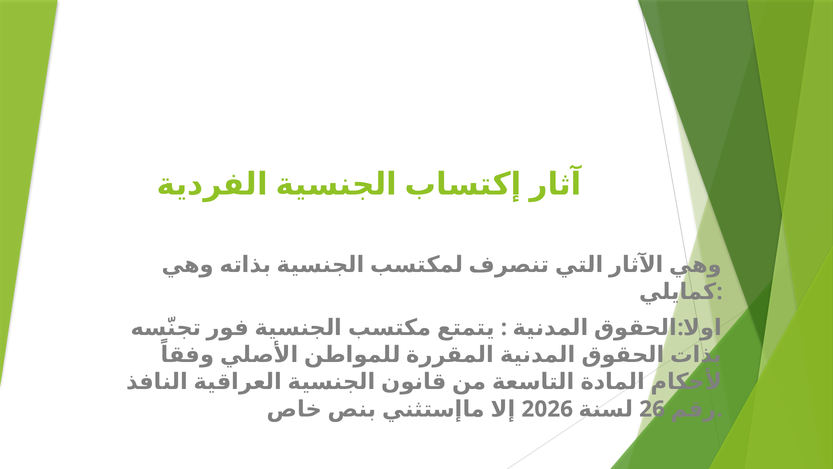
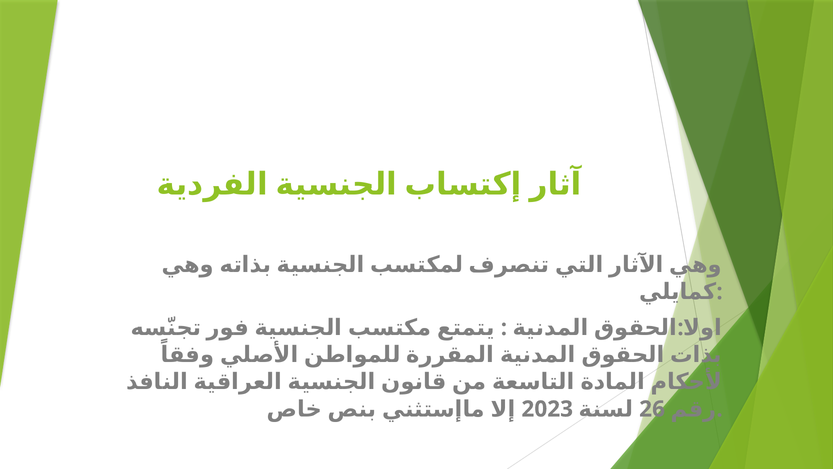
2026: 2026 -> 2023
